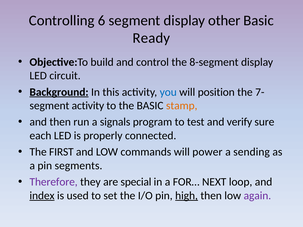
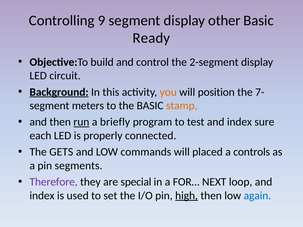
6: 6 -> 9
8-segment: 8-segment -> 2-segment
you colour: blue -> orange
segment activity: activity -> meters
run underline: none -> present
signals: signals -> briefly
test and verify: verify -> index
FIRST: FIRST -> GETS
power: power -> placed
sending: sending -> controls
index at (42, 196) underline: present -> none
again colour: purple -> blue
